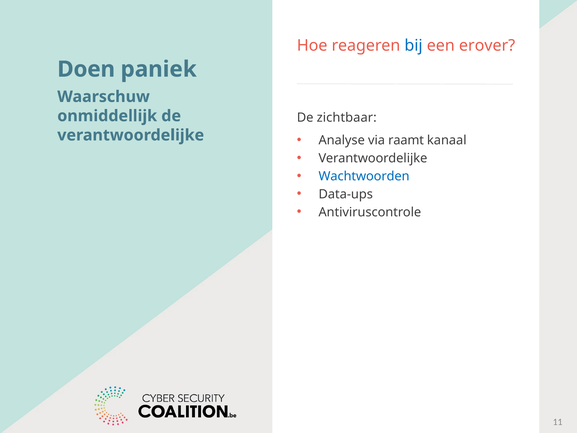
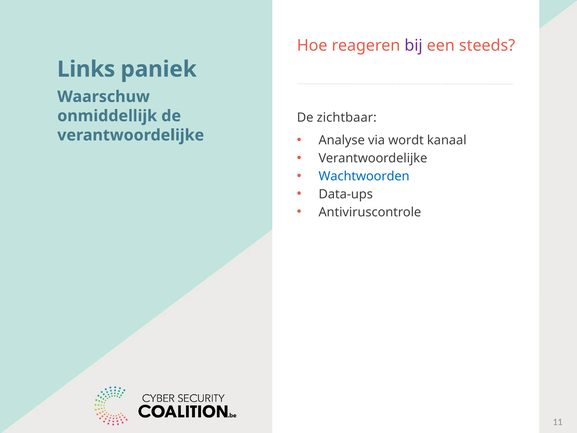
bij colour: blue -> purple
erover: erover -> steeds
Doen: Doen -> Links
raamt: raamt -> wordt
